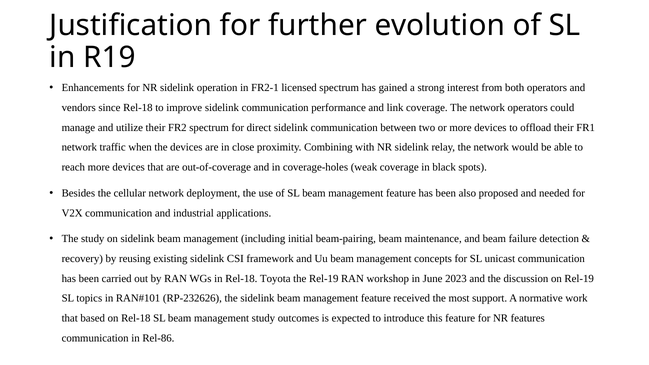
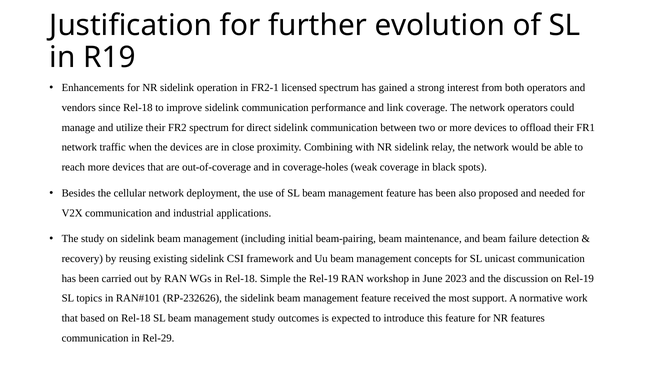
Toyota: Toyota -> Simple
Rel-86: Rel-86 -> Rel-29
